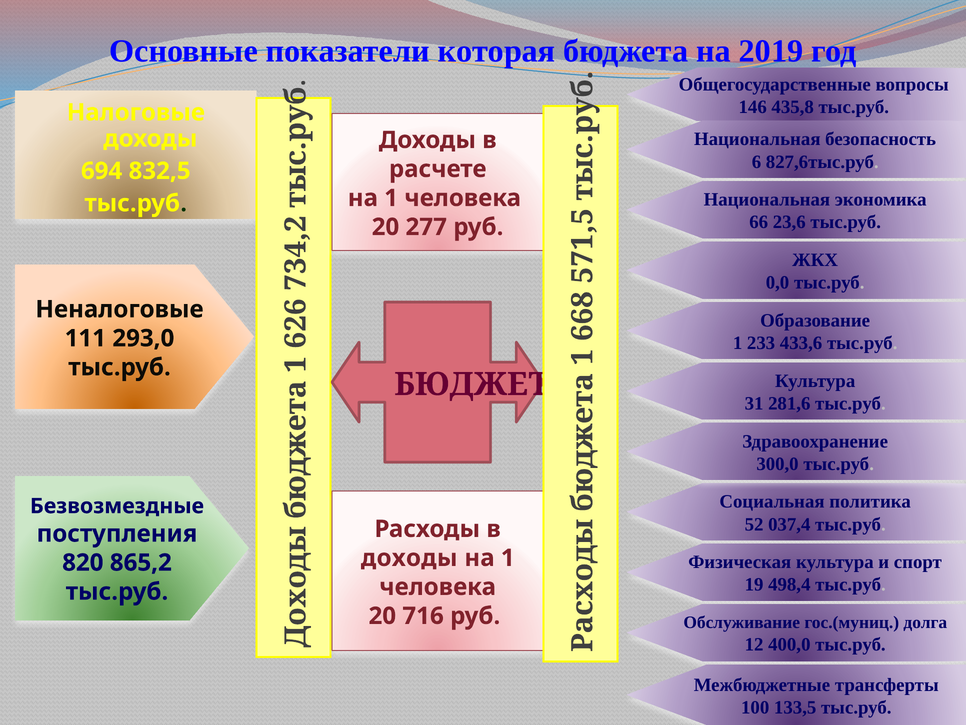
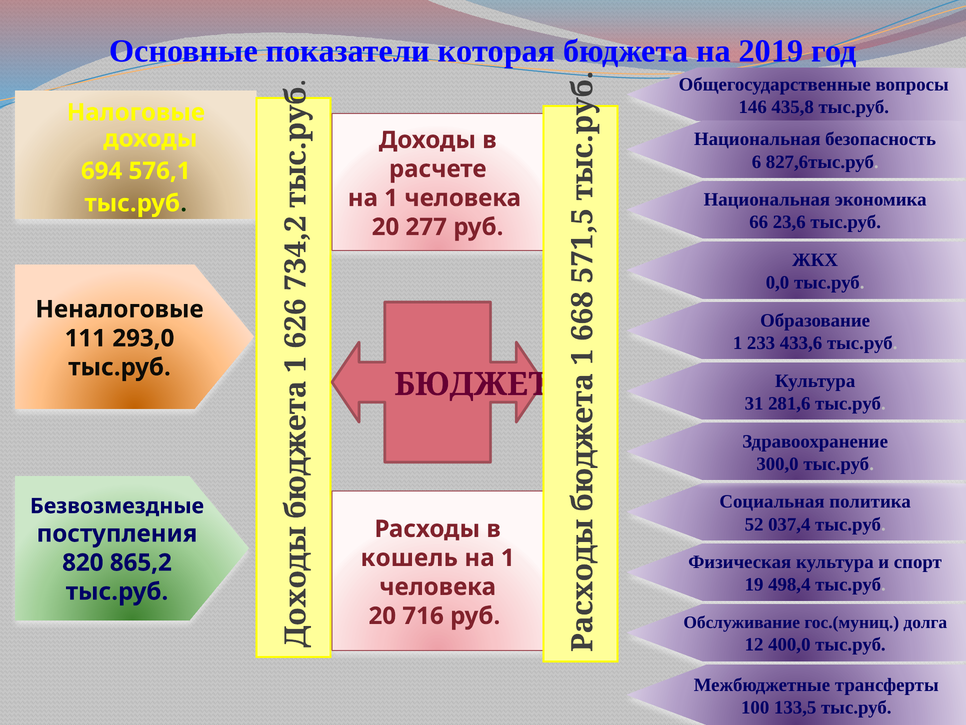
832,5: 832,5 -> 576,1
доходы at (409, 558): доходы -> кошель
